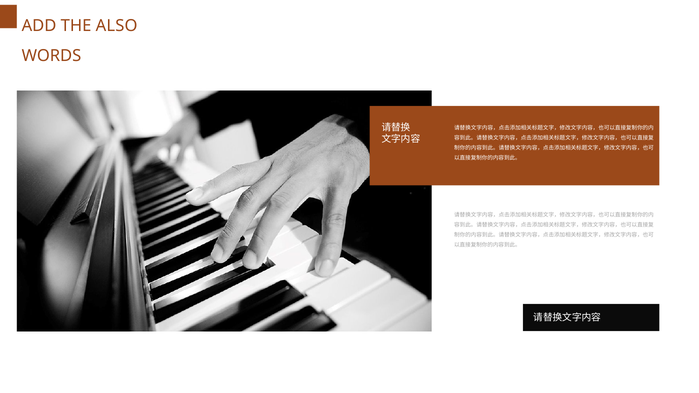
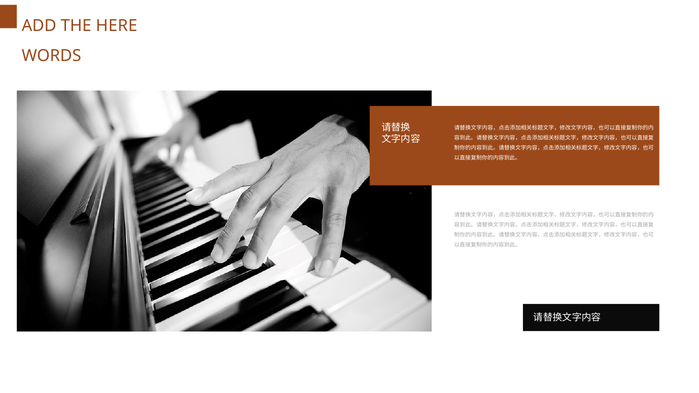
ALSO: ALSO -> HERE
